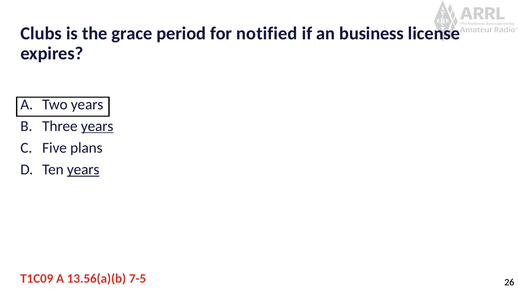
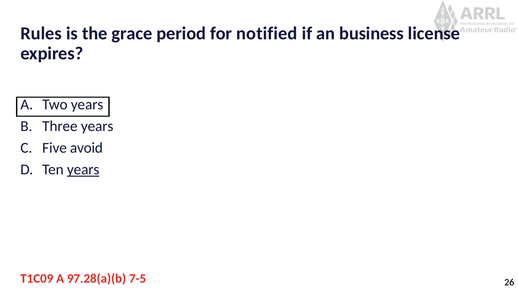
Clubs: Clubs -> Rules
years at (97, 126) underline: present -> none
plans: plans -> avoid
13.56(a)(b: 13.56(a)(b -> 97.28(a)(b
